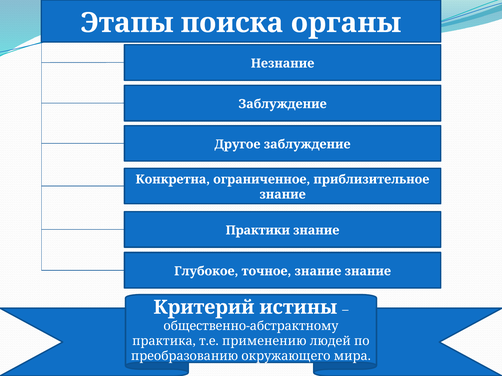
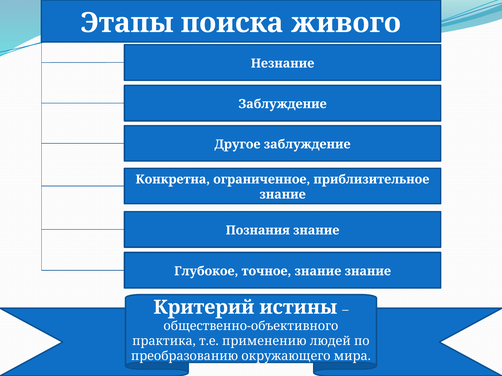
органы: органы -> живого
Практики: Практики -> Познания
общественно-абстрактному: общественно-абстрактному -> общественно-объективного
